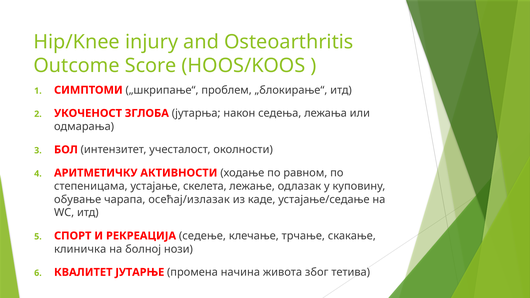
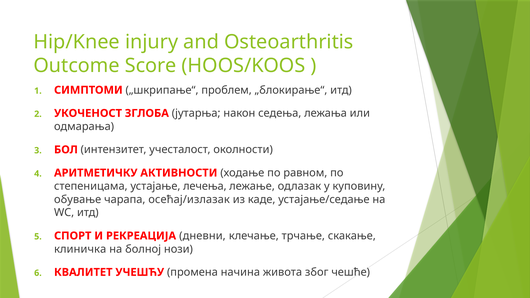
скелета: скелета -> лечења
седење: седење -> дневни
ЈУТАРЊЕ: ЈУТАРЊЕ -> УЧЕШЋУ
тетива: тетива -> чешће
